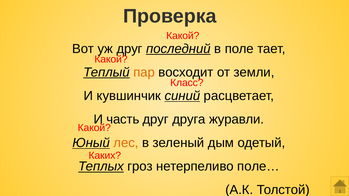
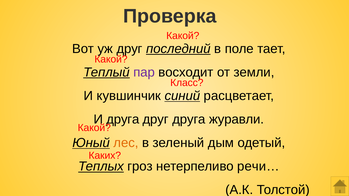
пар colour: orange -> purple
И часть: часть -> друга
поле…: поле… -> речи…
